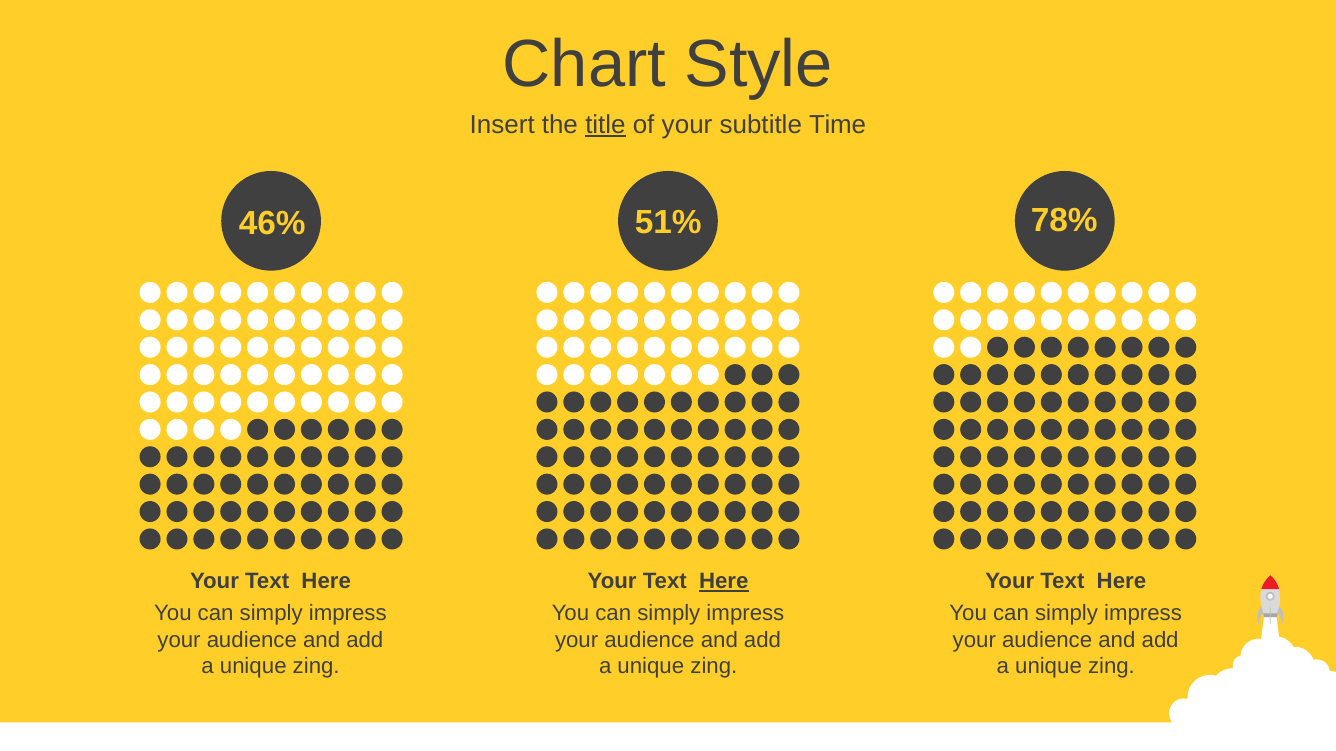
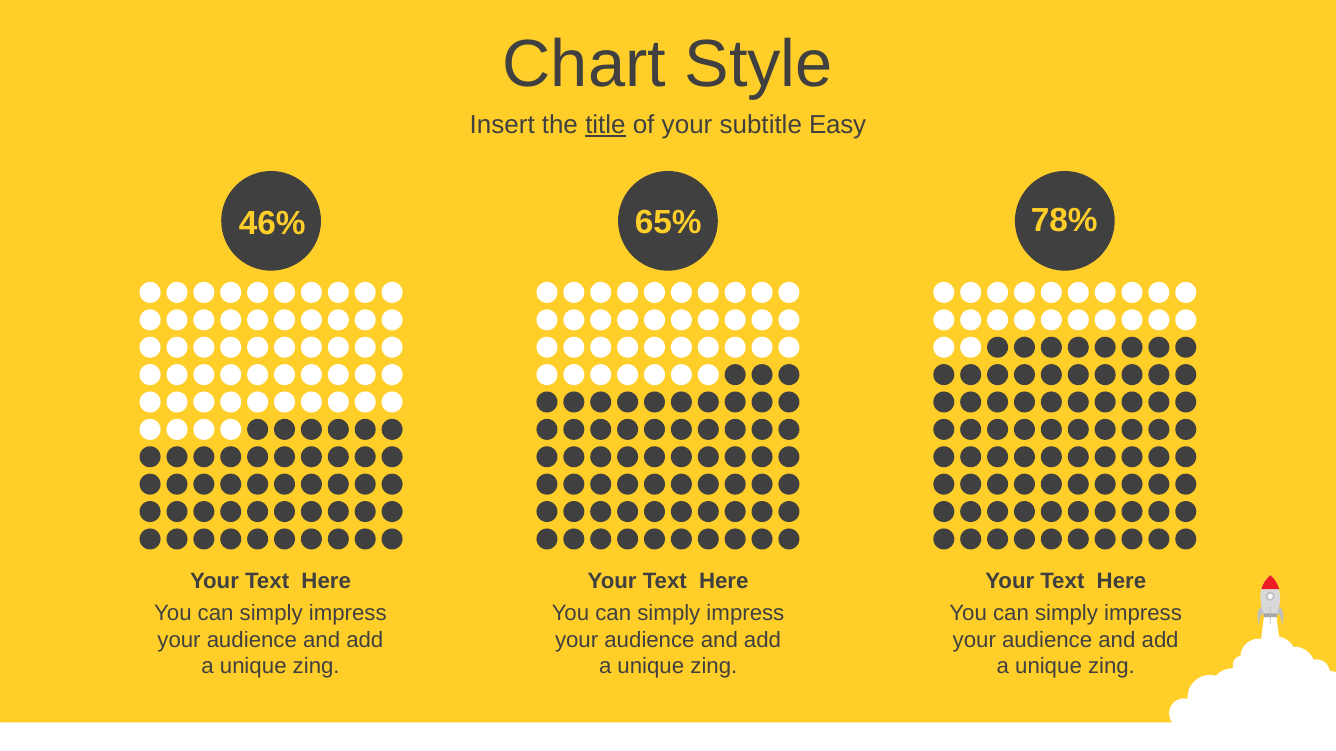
Time: Time -> Easy
51%: 51% -> 65%
Here at (724, 582) underline: present -> none
